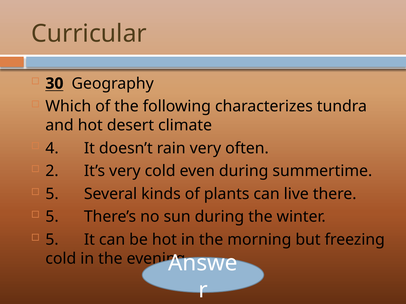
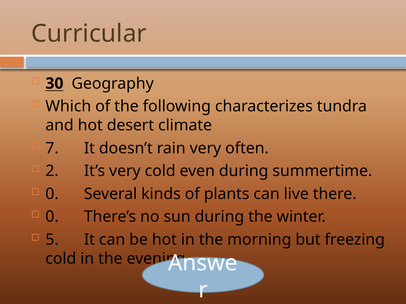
4: 4 -> 7
5 at (52, 194): 5 -> 0
5 at (52, 217): 5 -> 0
